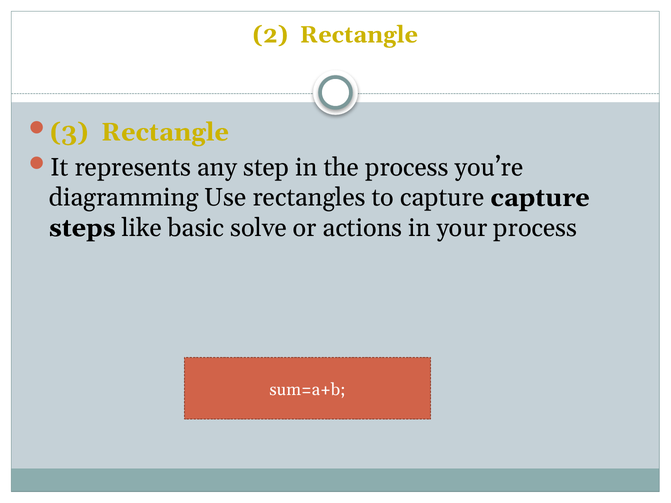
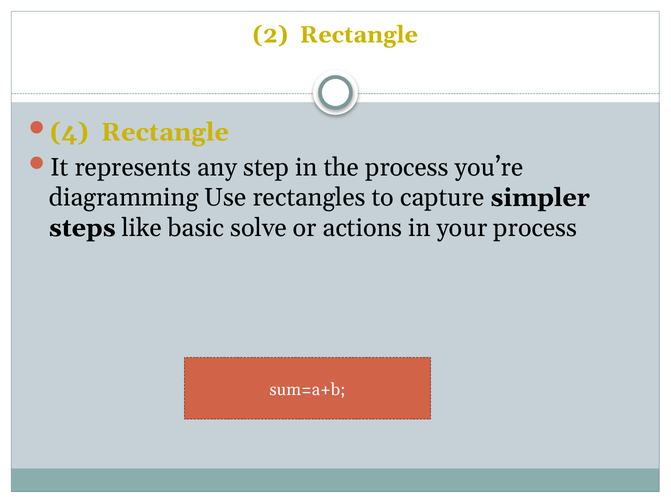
3: 3 -> 4
capture capture: capture -> simpler
